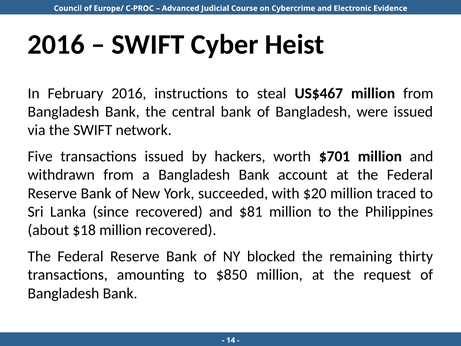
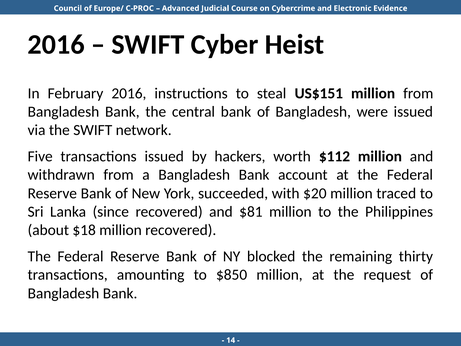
US$467: US$467 -> US$151
$701: $701 -> $112
